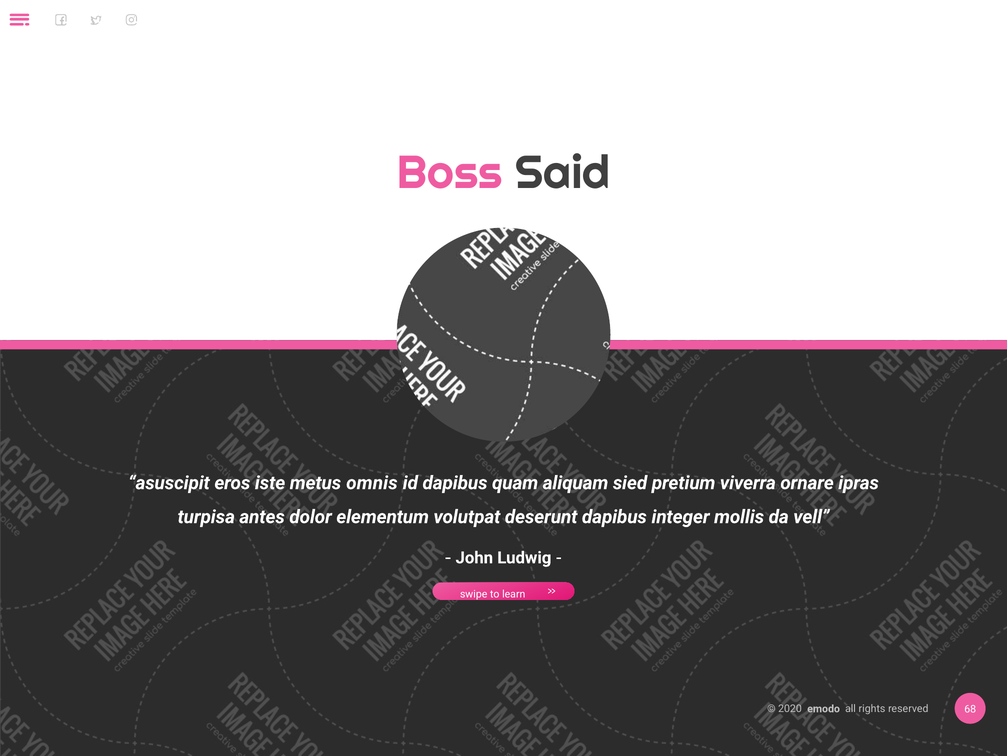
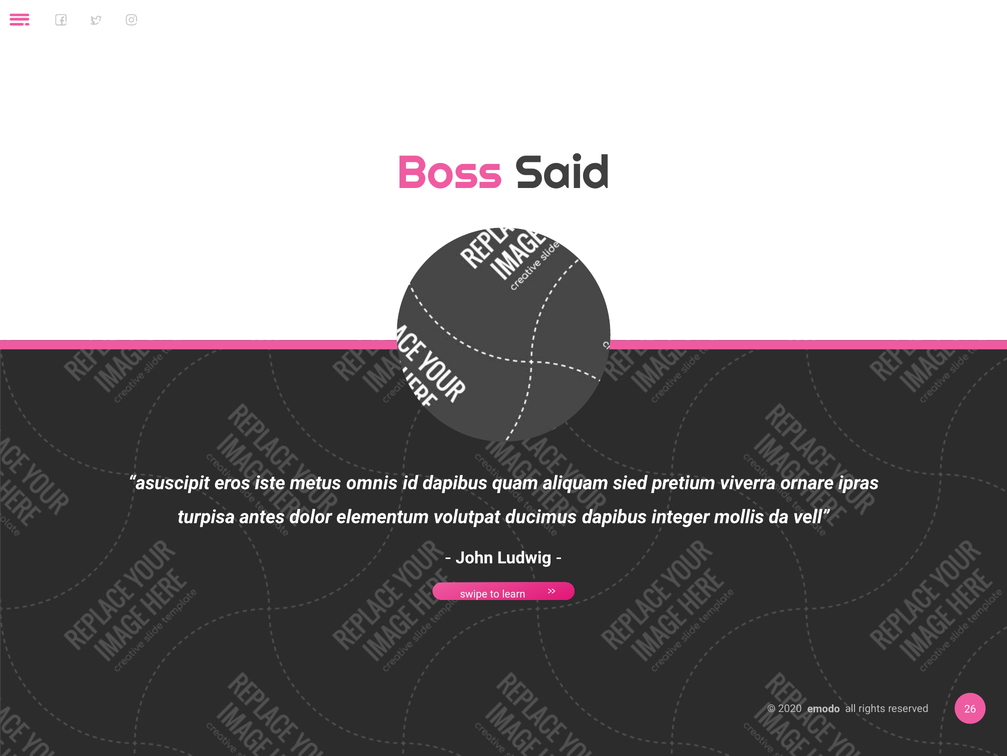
deserunt: deserunt -> ducimus
68: 68 -> 26
